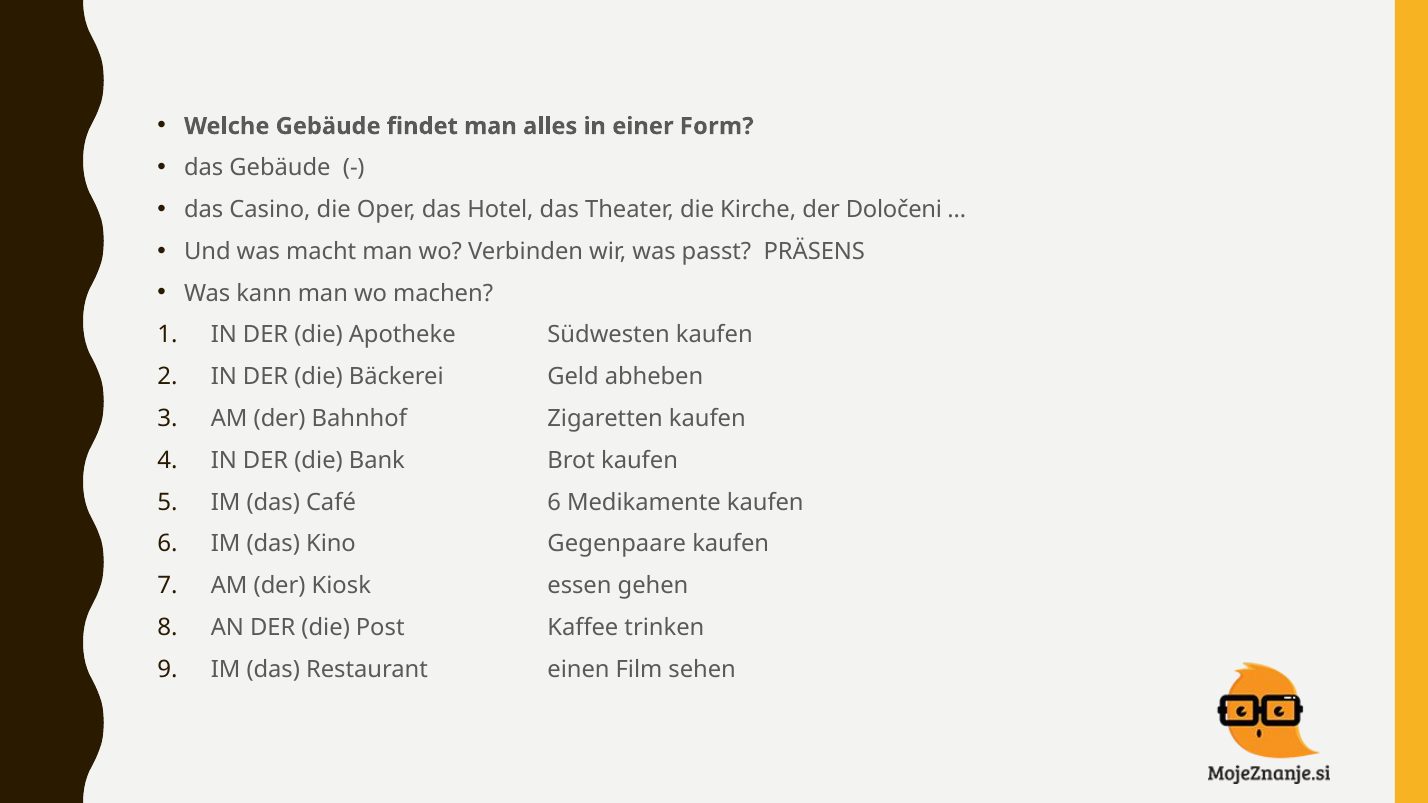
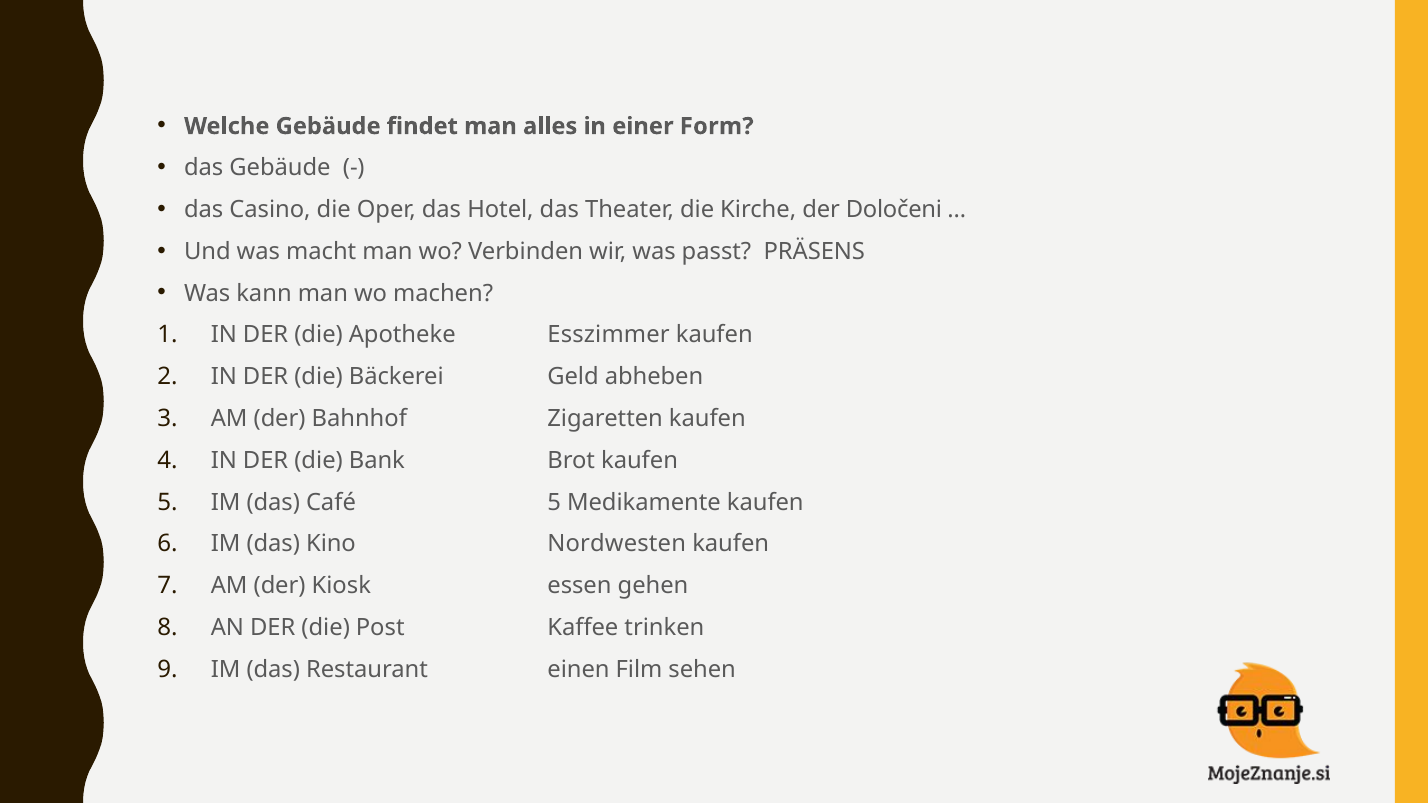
Südwesten: Südwesten -> Esszimmer
Café 6: 6 -> 5
Gegenpaare: Gegenpaare -> Nordwesten
